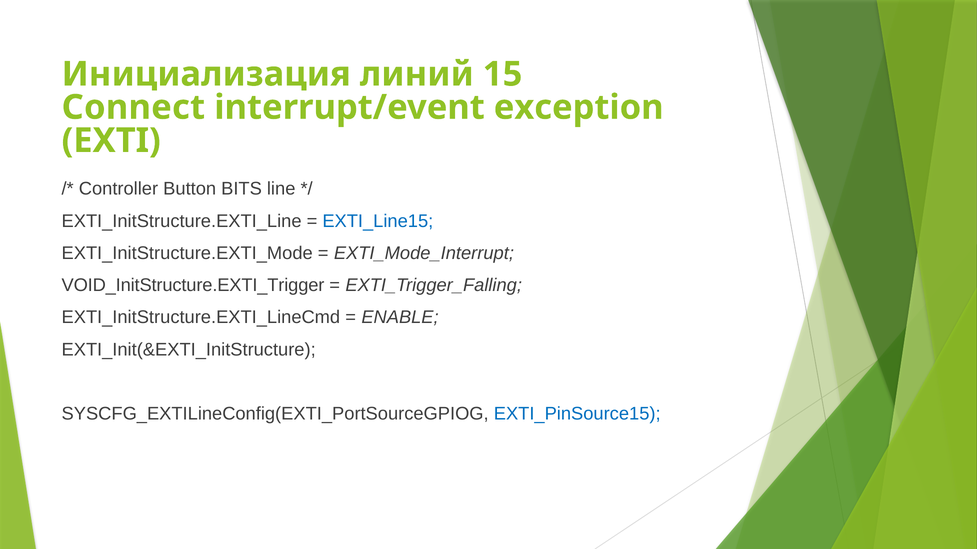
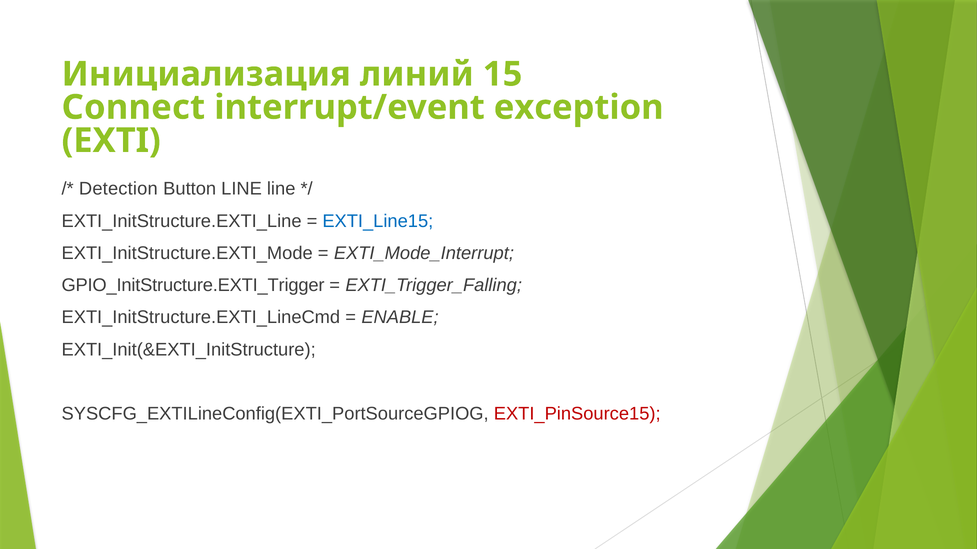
Controller: Controller -> Detection
Button BITS: BITS -> LINE
VOID_InitStructure.EXTI_Trigger: VOID_InitStructure.EXTI_Trigger -> GPIO_InitStructure.EXTI_Trigger
EXTI_PinSource15 colour: blue -> red
